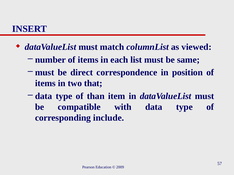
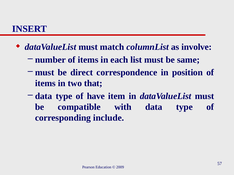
viewed: viewed -> involve
than: than -> have
